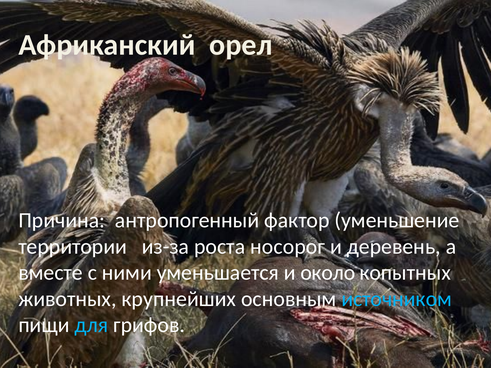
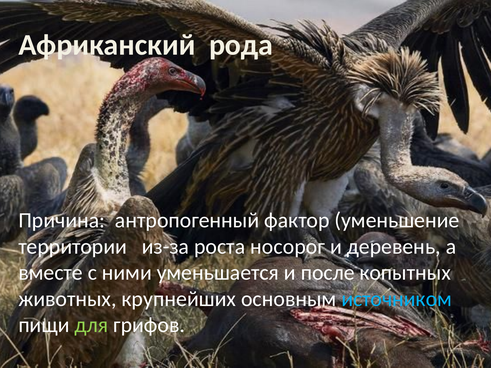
орел: орел -> рода
около: около -> после
для colour: light blue -> light green
